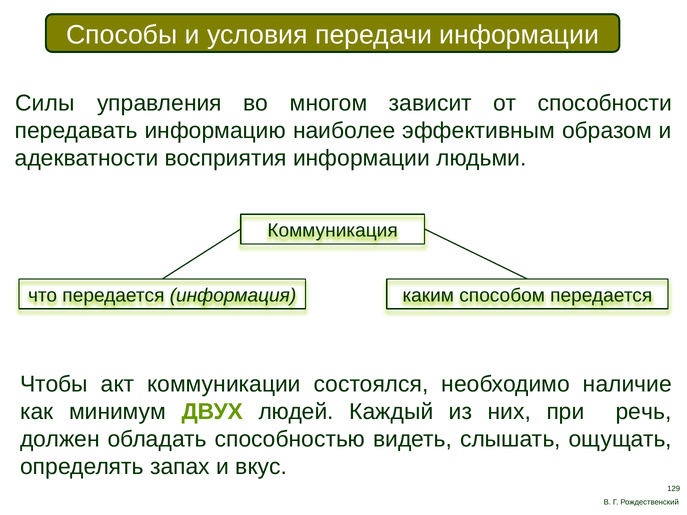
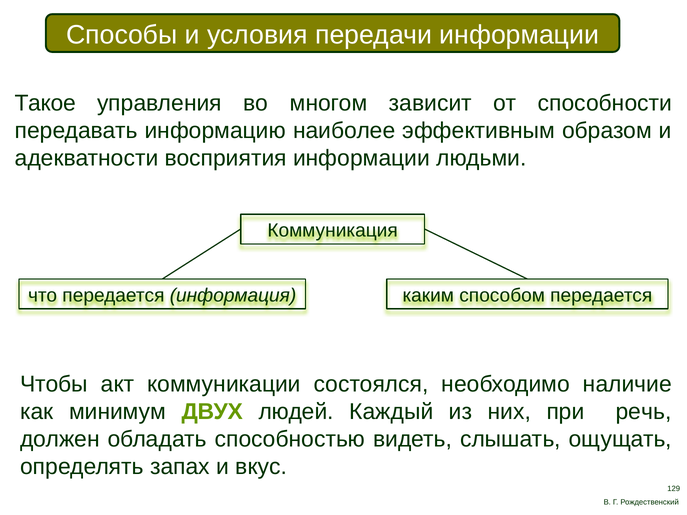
Силы: Силы -> Такое
